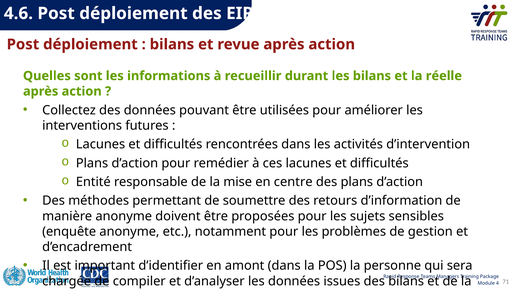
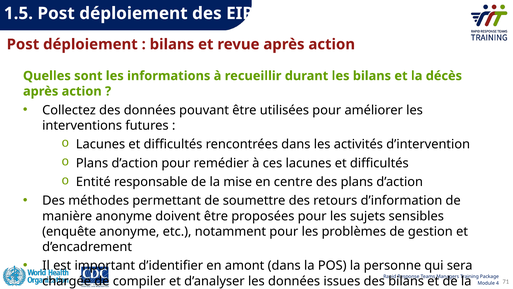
4.6: 4.6 -> 1.5
réelle: réelle -> décès
